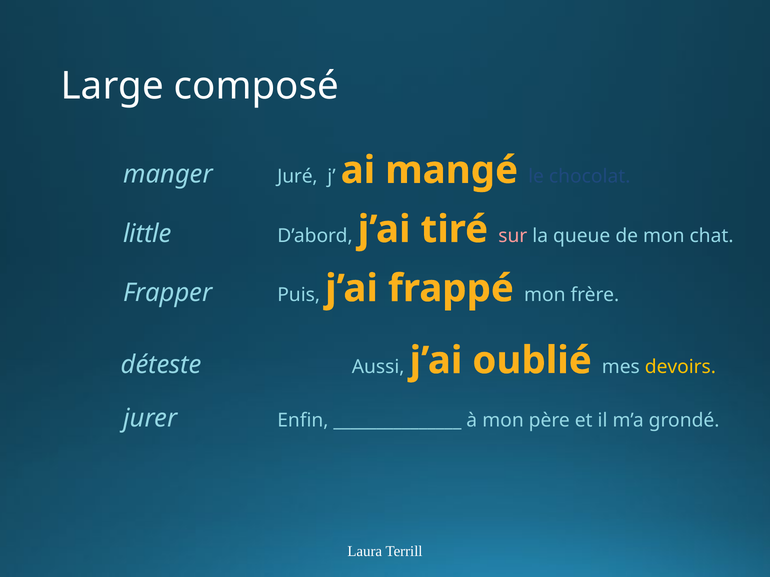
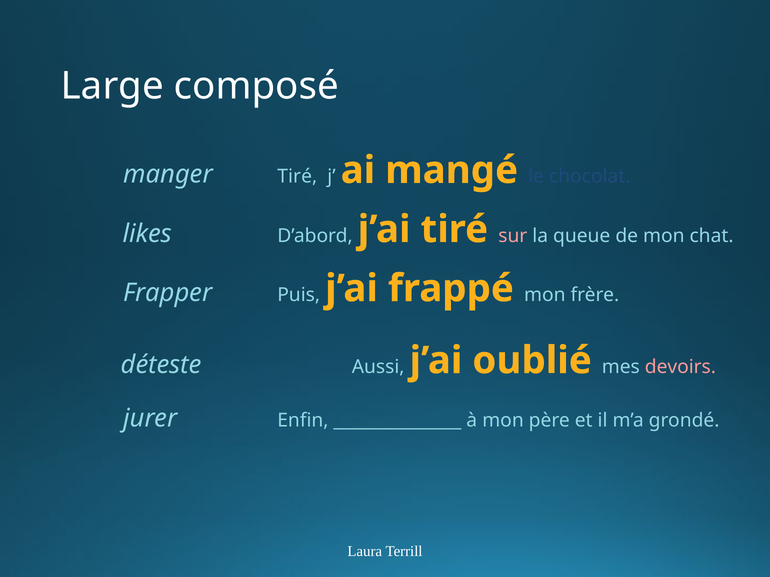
manger Juré: Juré -> Tiré
little: little -> likes
devoirs colour: yellow -> pink
